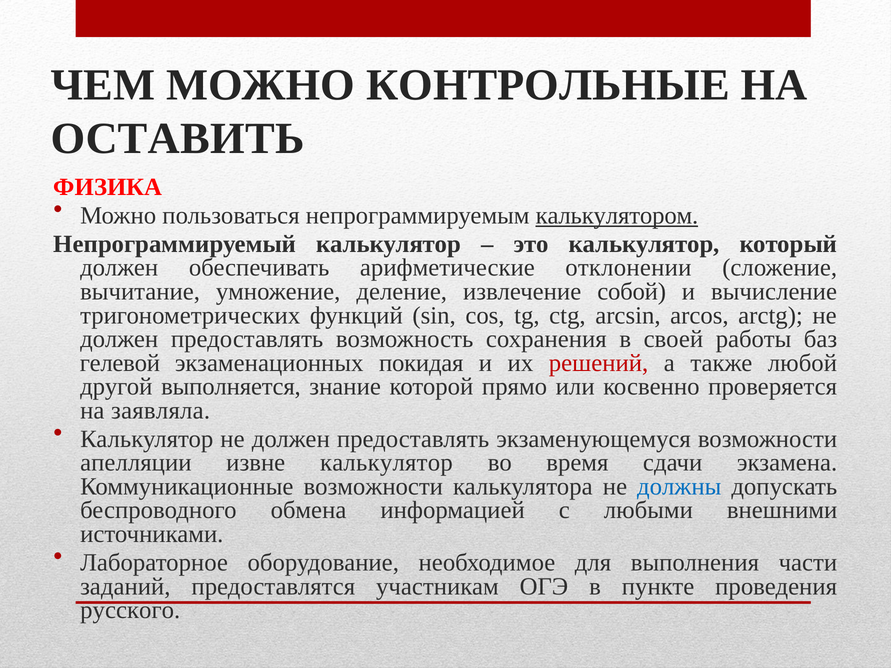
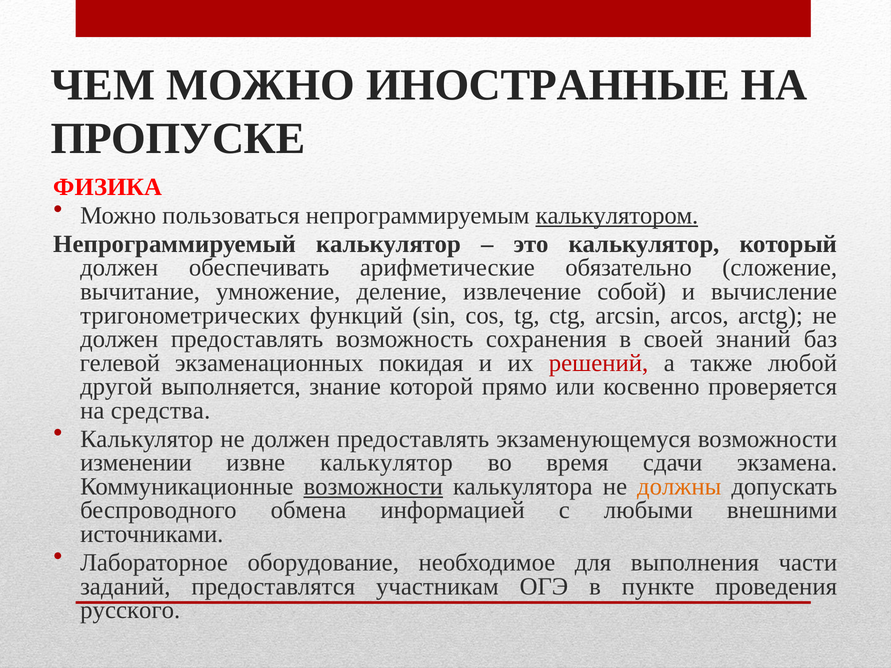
КОНТРОЛЬНЫЕ: КОНТРОЛЬНЫЕ -> ИНОСТРАННЫЕ
ОСТАВИТЬ: ОСТАВИТЬ -> ПРОПУСКЕ
отклонении: отклонении -> обязательно
работы: работы -> знаний
заявляла: заявляла -> средства
апелляции: апелляции -> изменении
возможности at (373, 487) underline: none -> present
должны colour: blue -> orange
